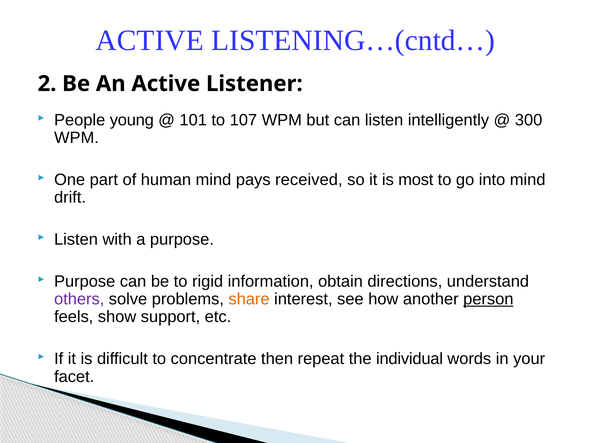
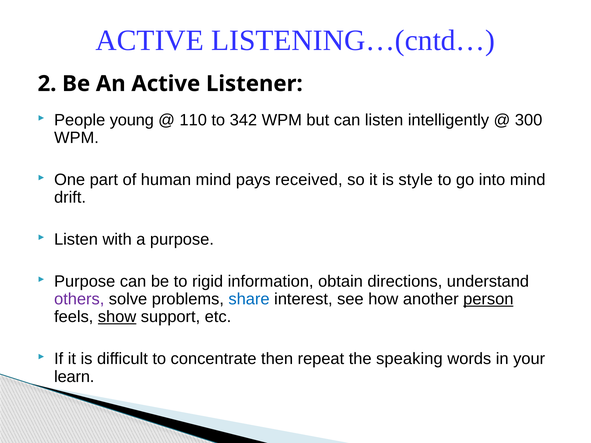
101: 101 -> 110
107: 107 -> 342
most: most -> style
share colour: orange -> blue
show underline: none -> present
individual: individual -> speaking
facet: facet -> learn
